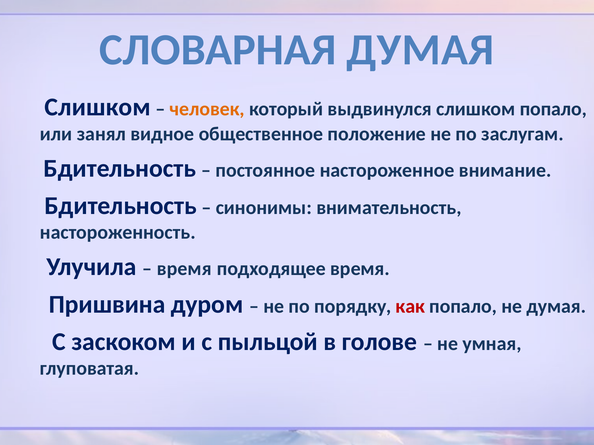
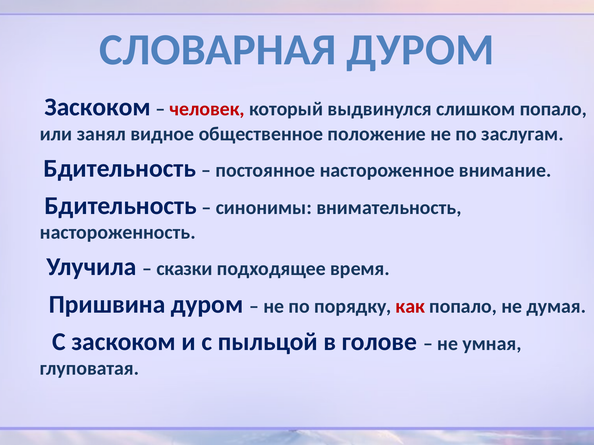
СЛОВАРНАЯ ДУМАЯ: ДУМАЯ -> ДУРОМ
Слишком at (98, 107): Слишком -> Заскоком
человек colour: orange -> red
время at (184, 269): время -> сказки
